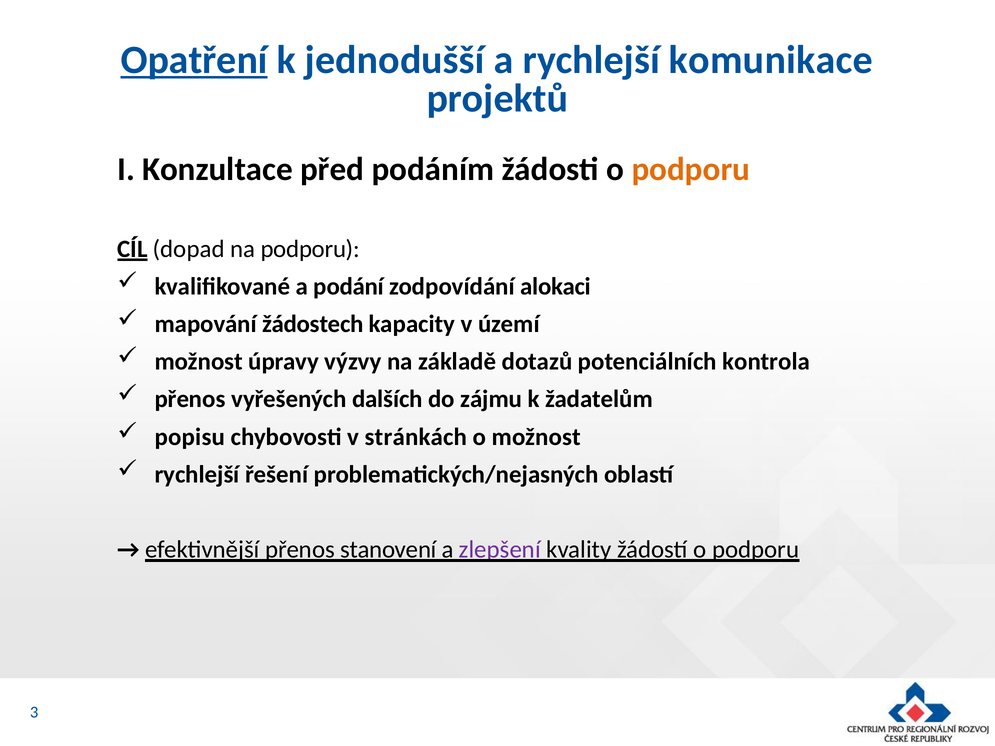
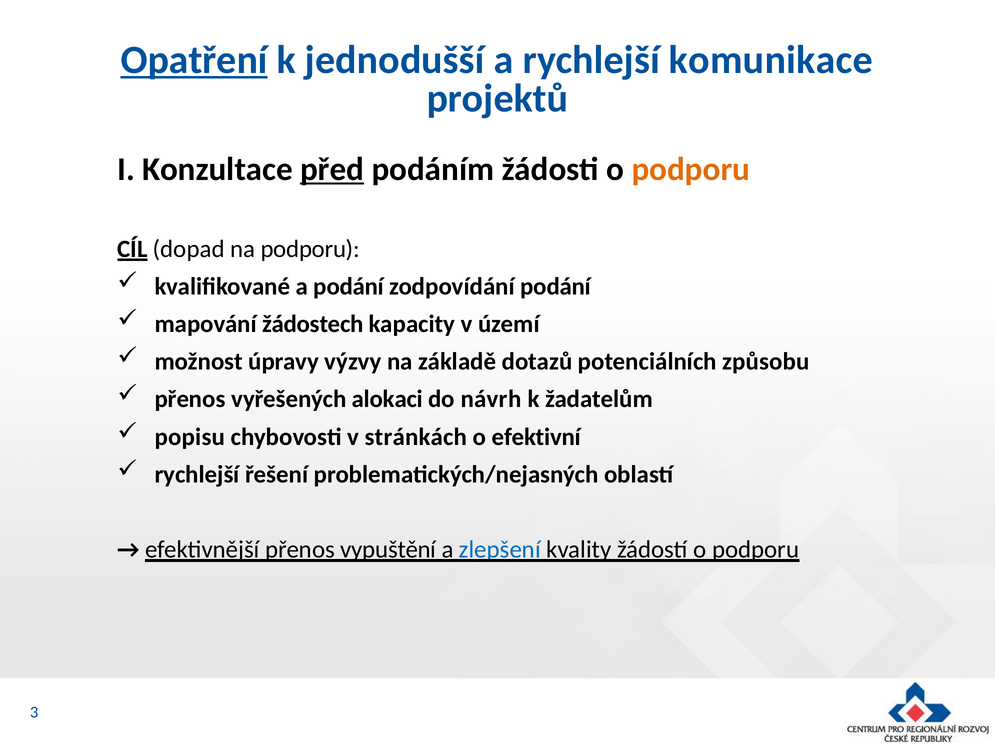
před underline: none -> present
zodpovídání alokaci: alokaci -> podání
kontrola: kontrola -> způsobu
dalších: dalších -> alokaci
zájmu: zájmu -> návrh
o možnost: možnost -> efektivní
stanovení: stanovení -> vypuštění
zlepšení colour: purple -> blue
